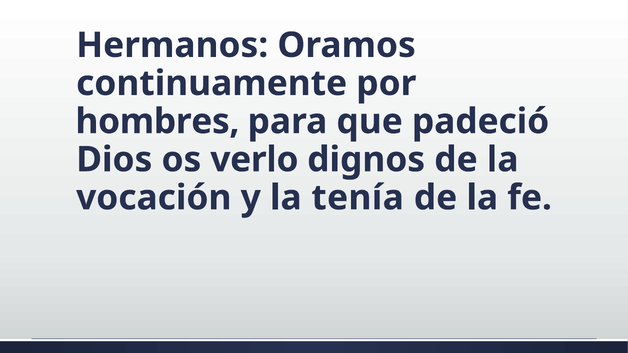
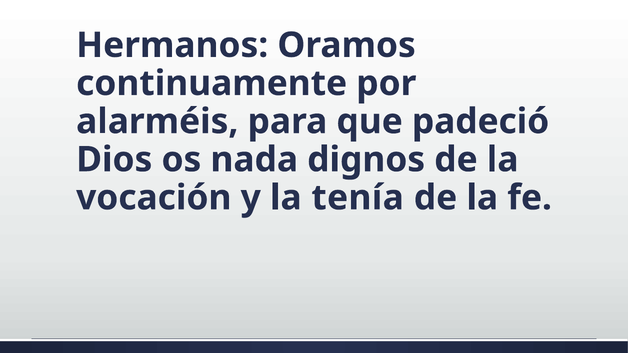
hombres: hombres -> alarméis
verlo: verlo -> nada
